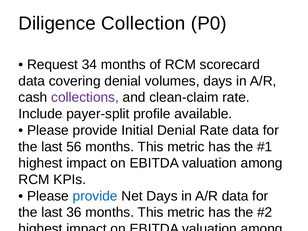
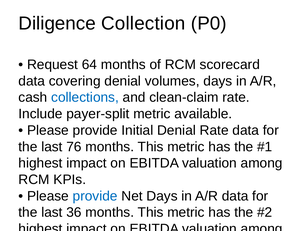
34: 34 -> 64
collections colour: purple -> blue
payer-split profile: profile -> metric
56: 56 -> 76
